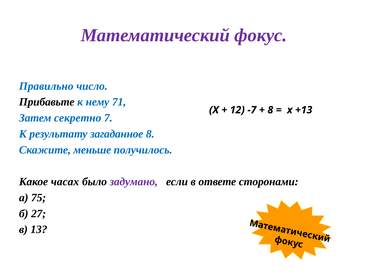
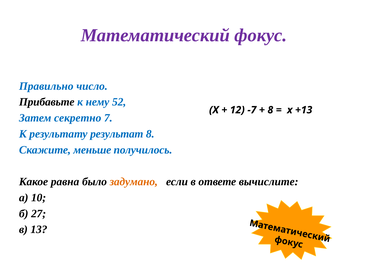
71: 71 -> 52
загаданное: загаданное -> результат
часах: часах -> равна
задумано colour: purple -> orange
сторонами: сторонами -> вычислите
75: 75 -> 10
